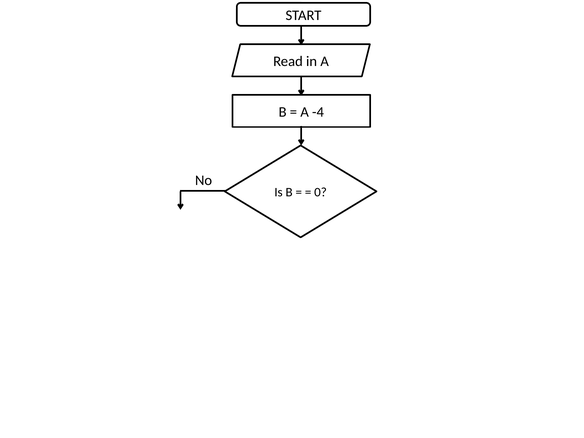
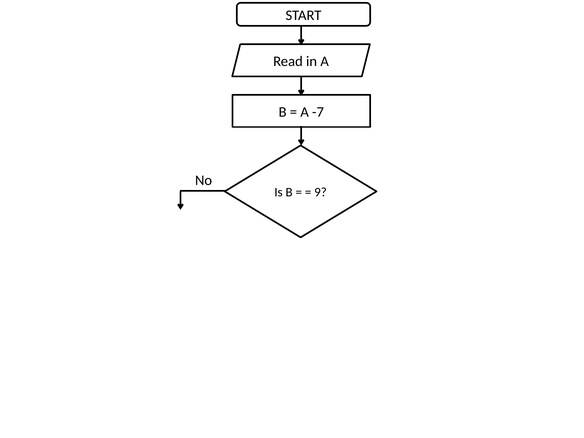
-4: -4 -> -7
0: 0 -> 9
